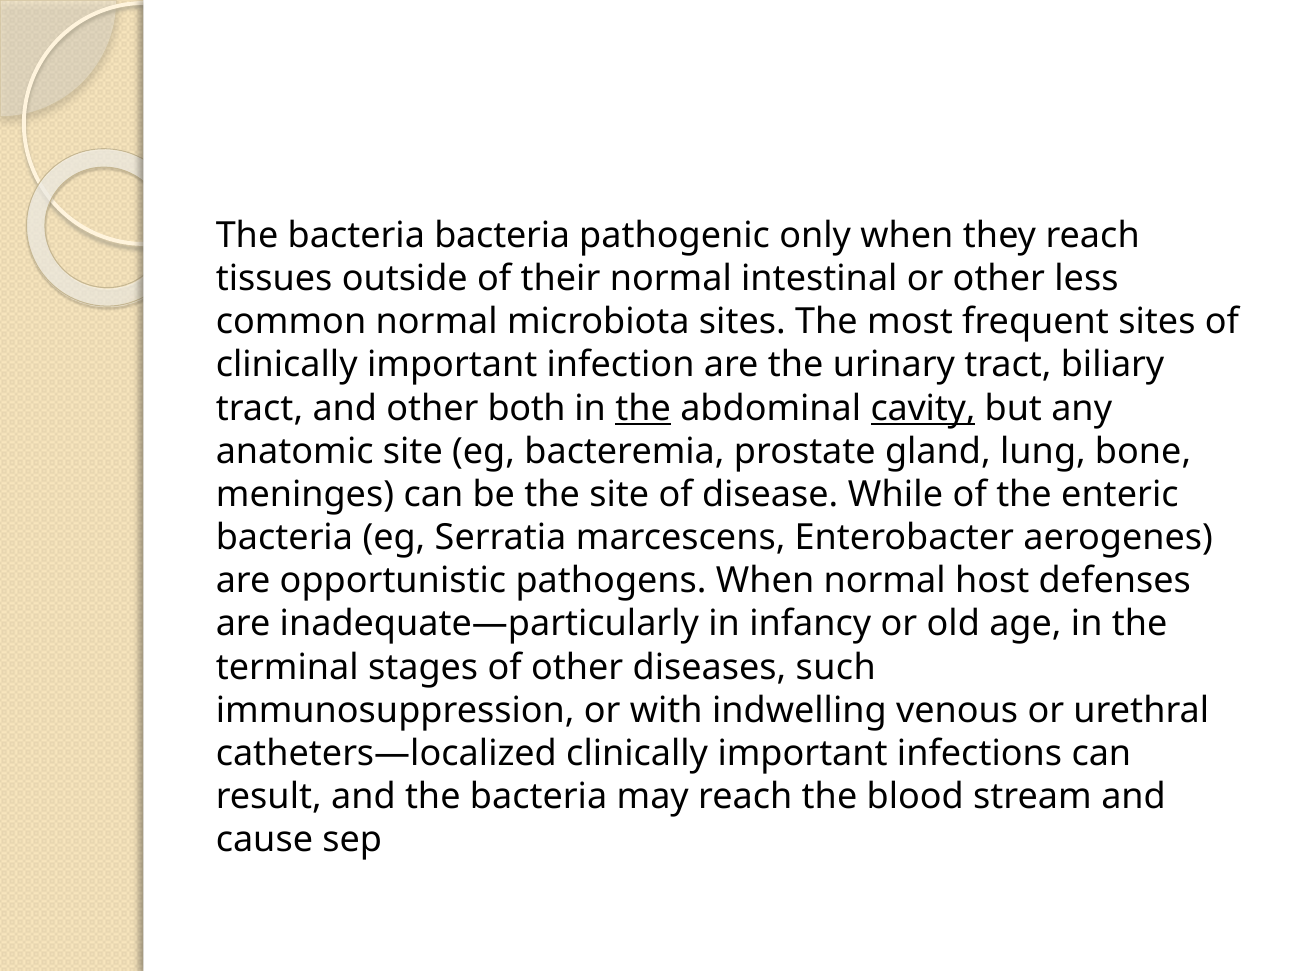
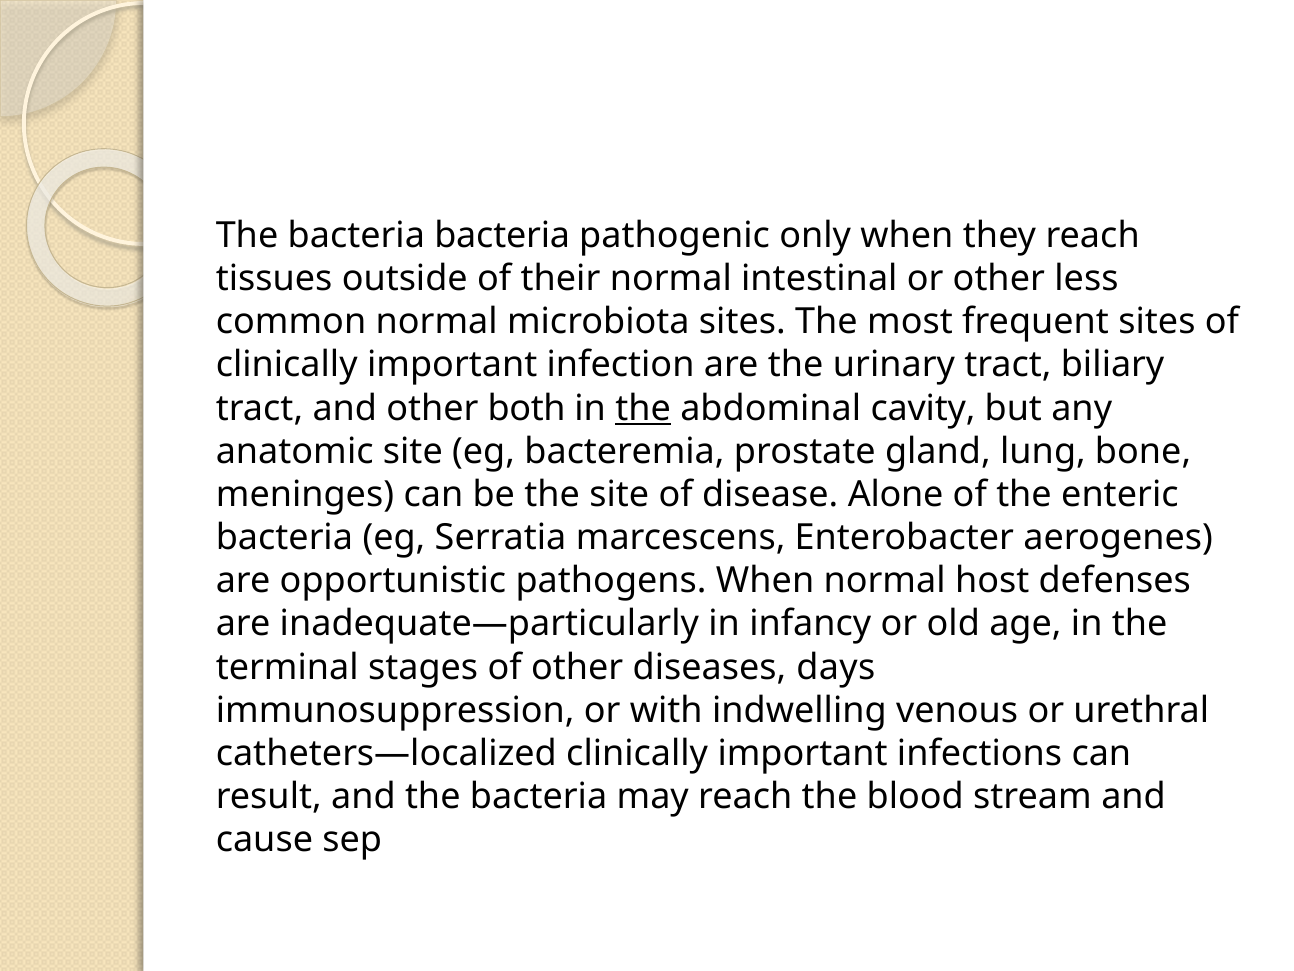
cavity underline: present -> none
While: While -> Alone
such: such -> days
